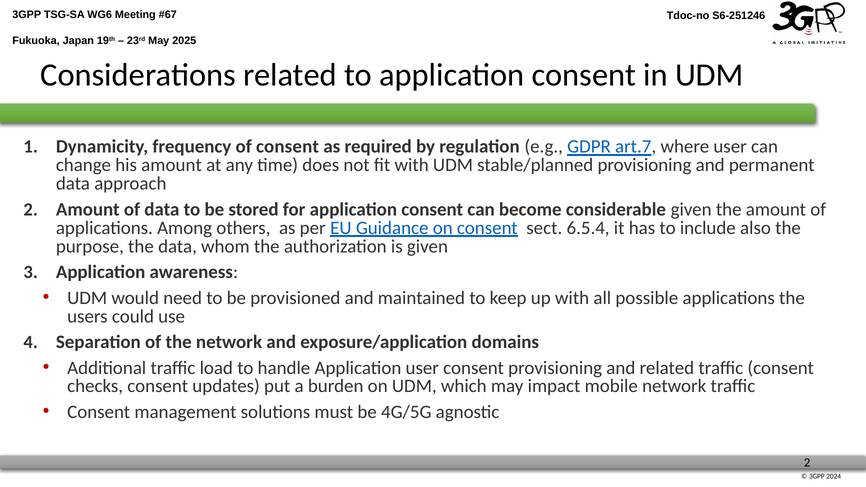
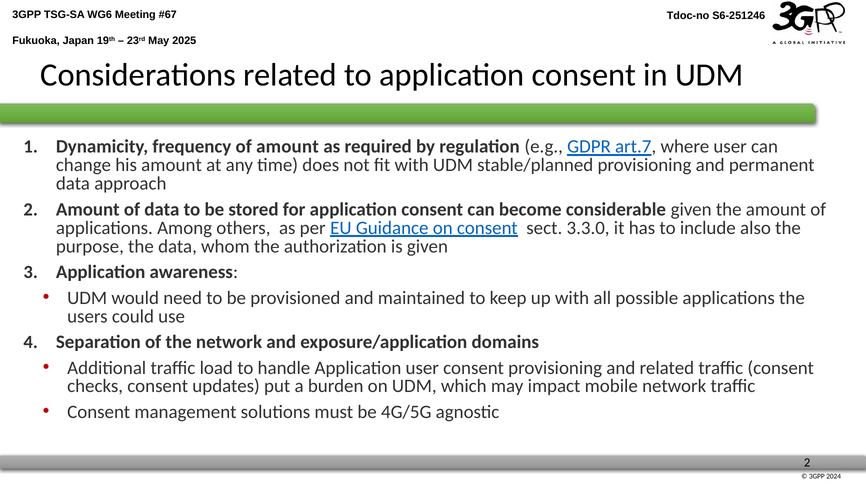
of consent: consent -> amount
6.5.4: 6.5.4 -> 3.3.0
